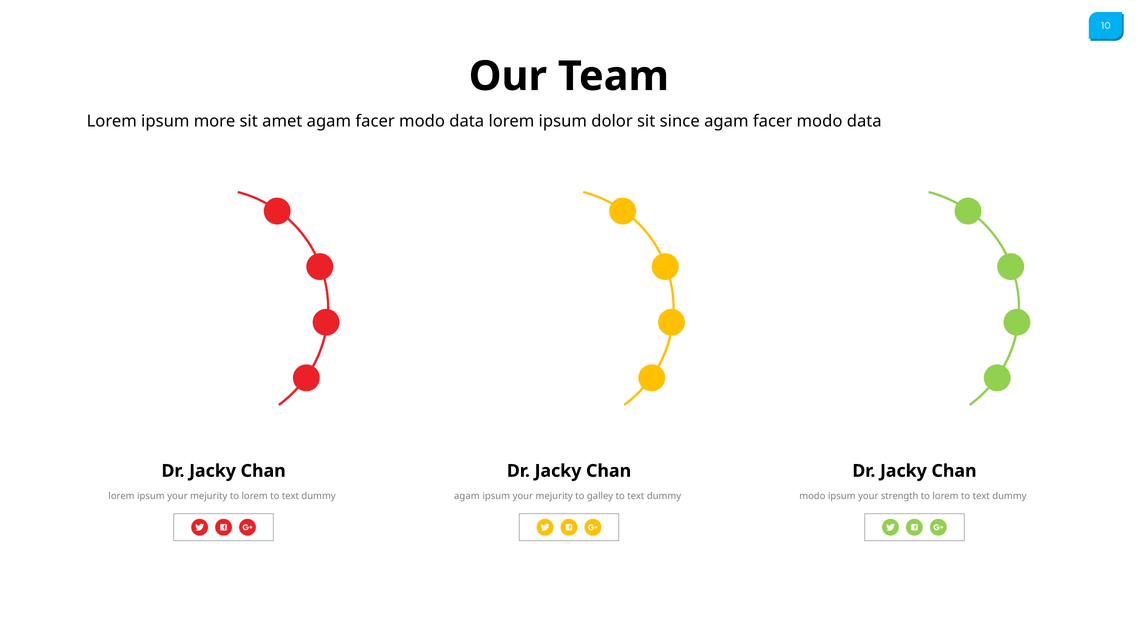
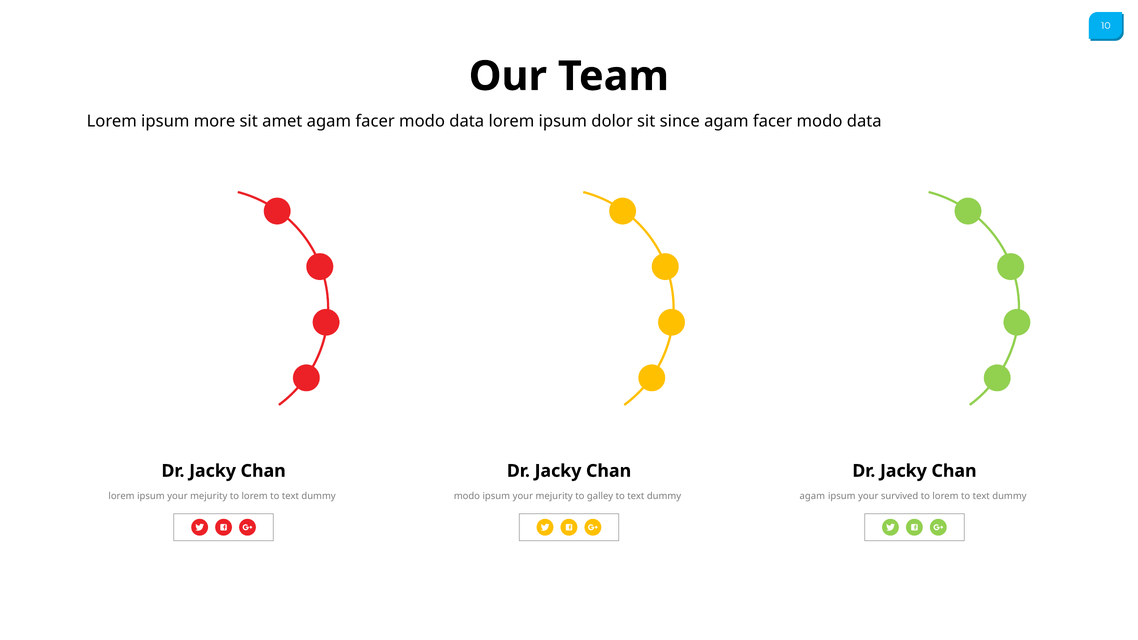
agam at (467, 496): agam -> modo
modo at (812, 496): modo -> agam
strength: strength -> survived
